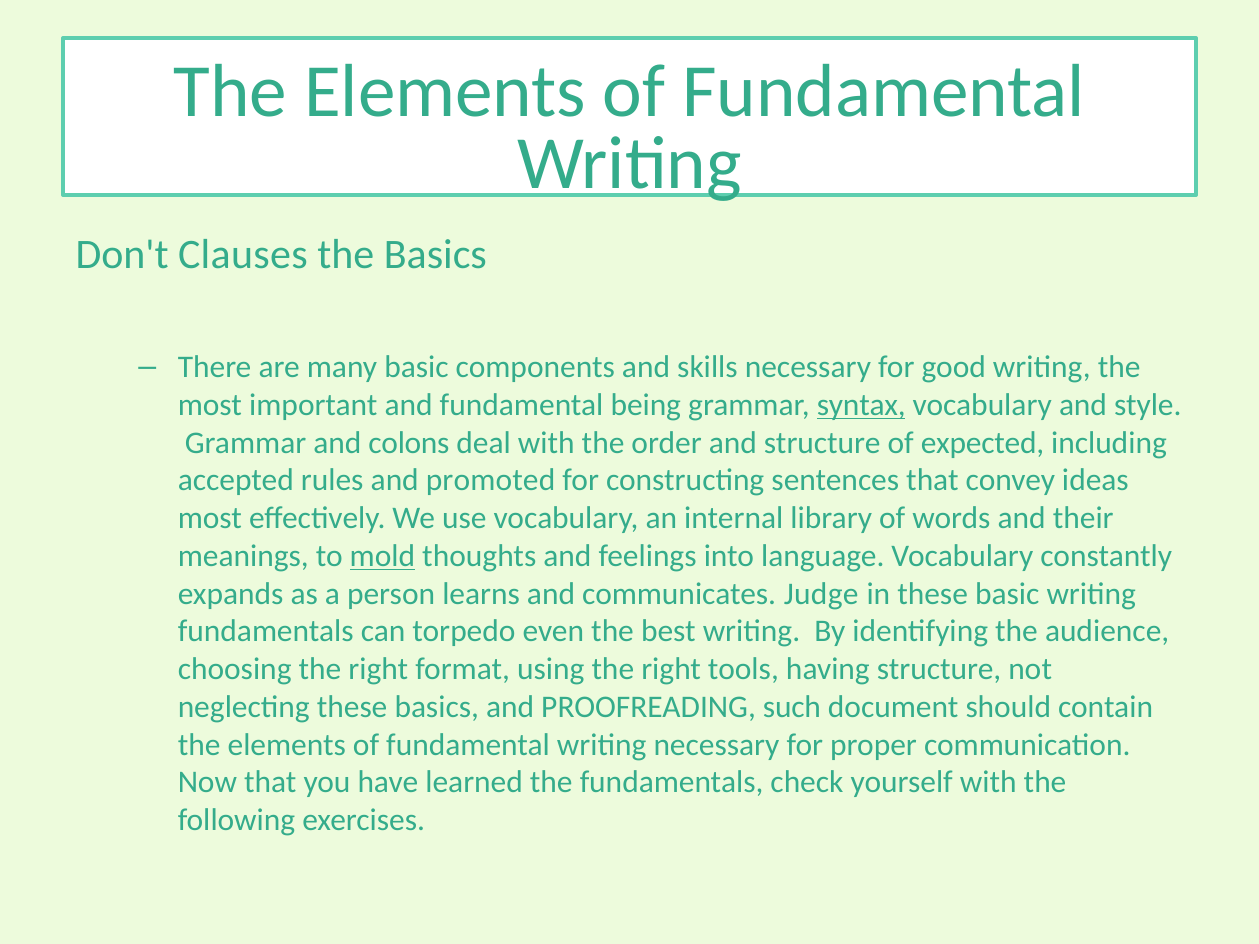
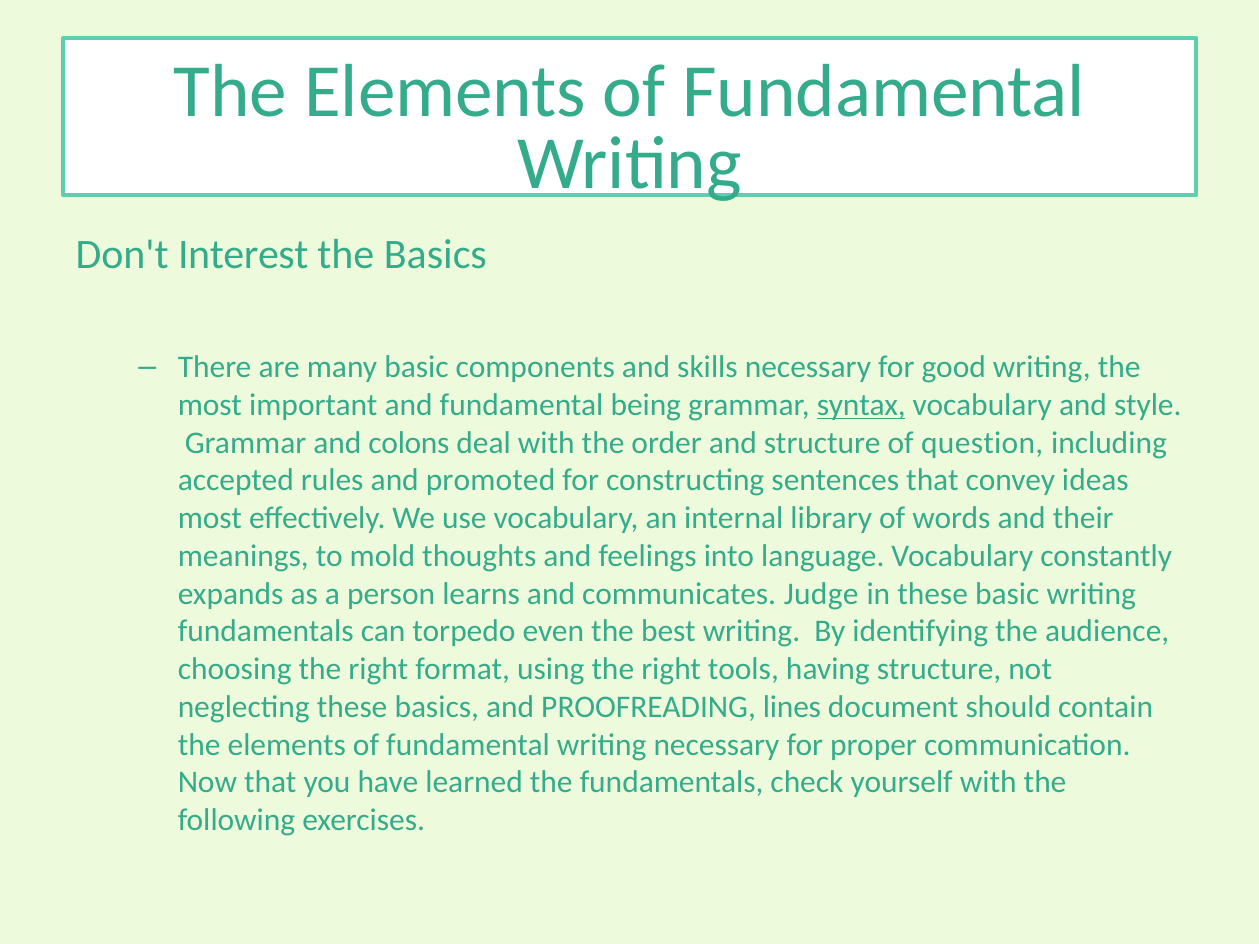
Clauses: Clauses -> Interest
expected: expected -> question
mold underline: present -> none
such: such -> lines
